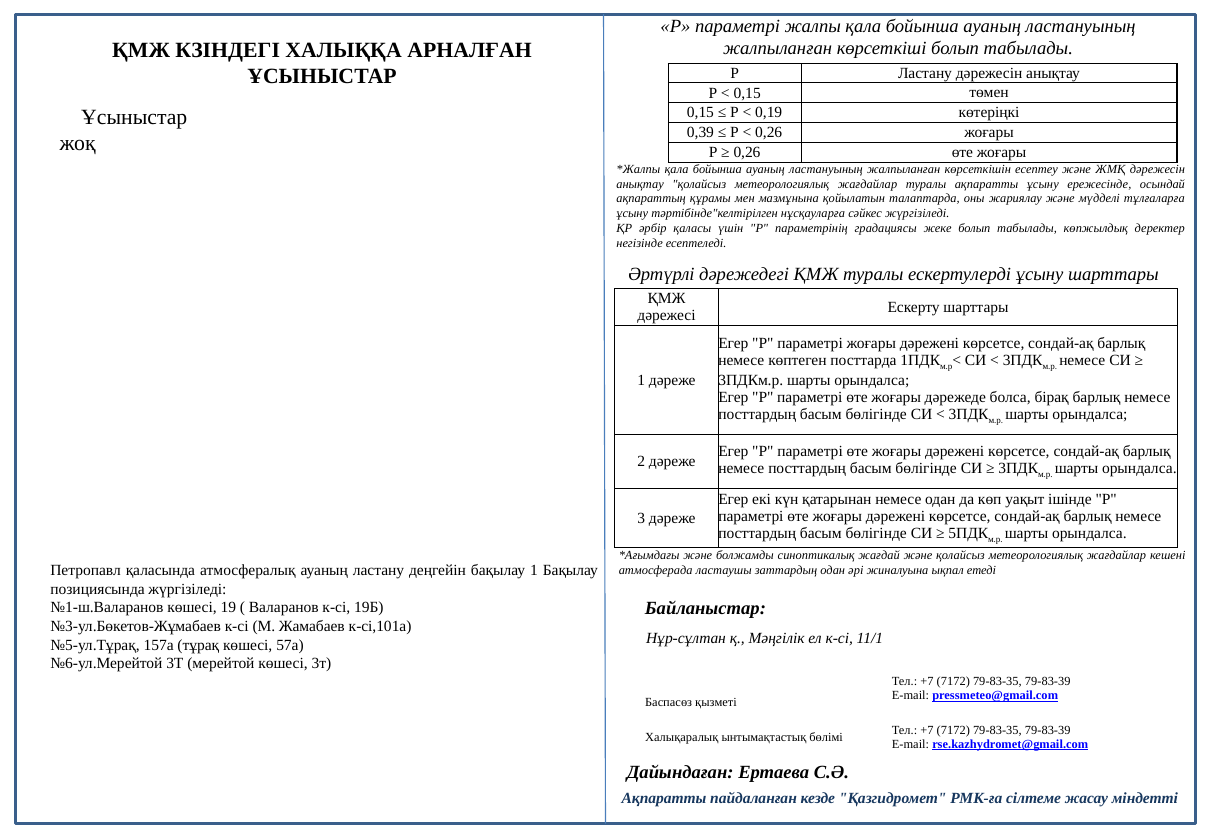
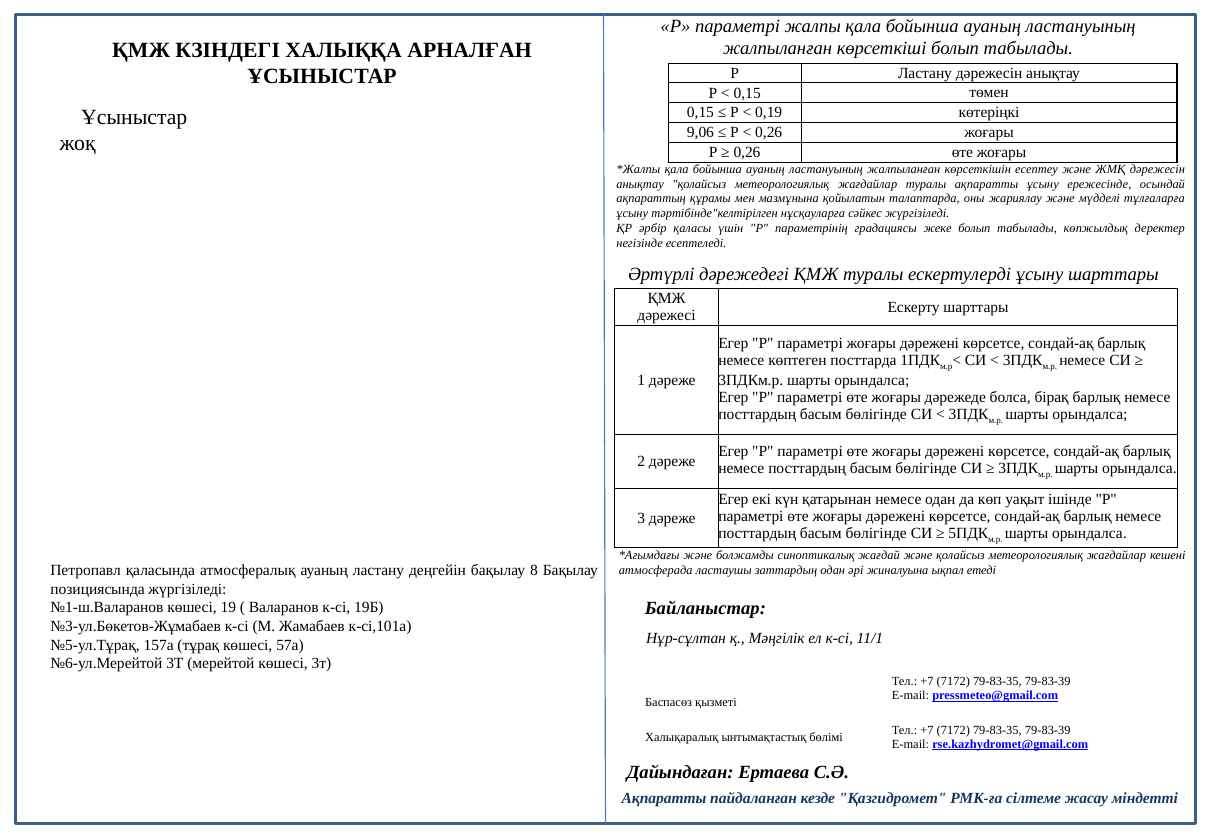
0,39: 0,39 -> 9,06
бақылау 1: 1 -> 8
